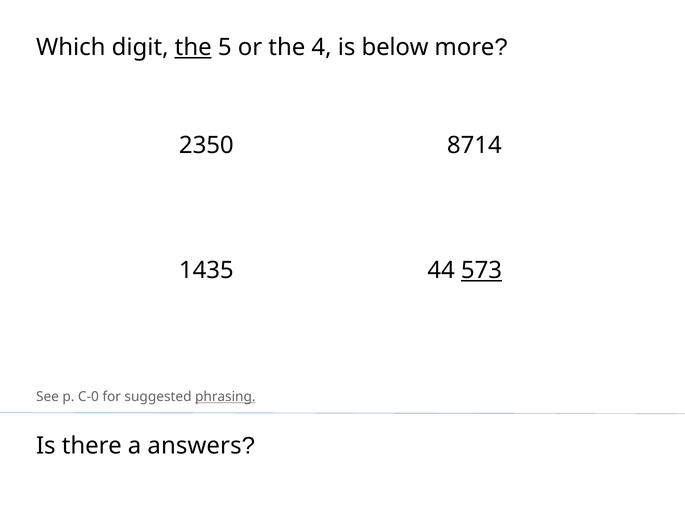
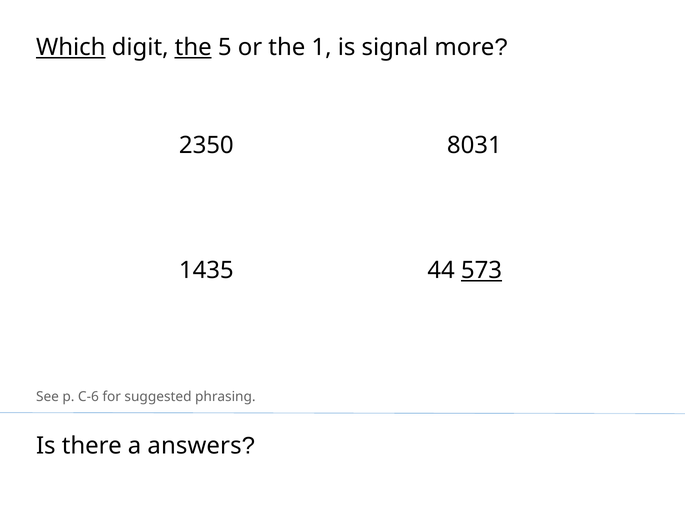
Which underline: none -> present
4: 4 -> 1
below: below -> signal
8714: 8714 -> 8031
C-0: C-0 -> C-6
phrasing underline: present -> none
